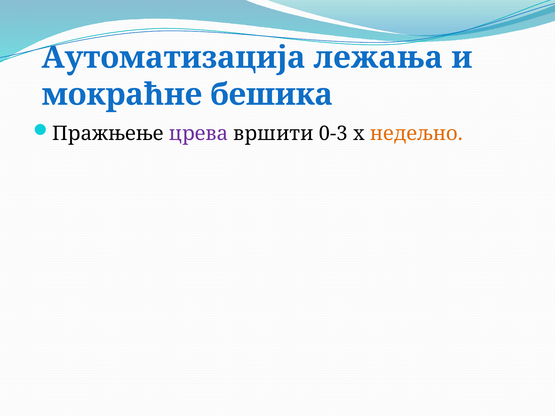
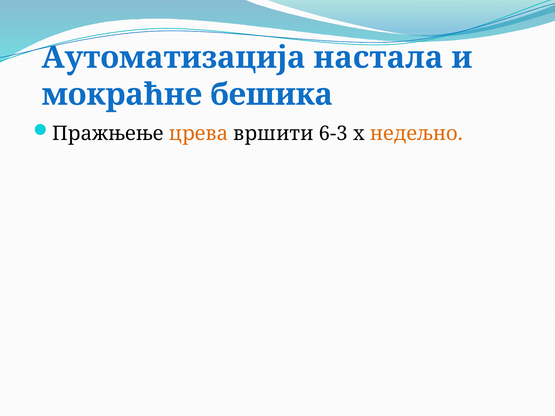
лежања: лежања -> настала
црева colour: purple -> orange
0-3: 0-3 -> 6-3
